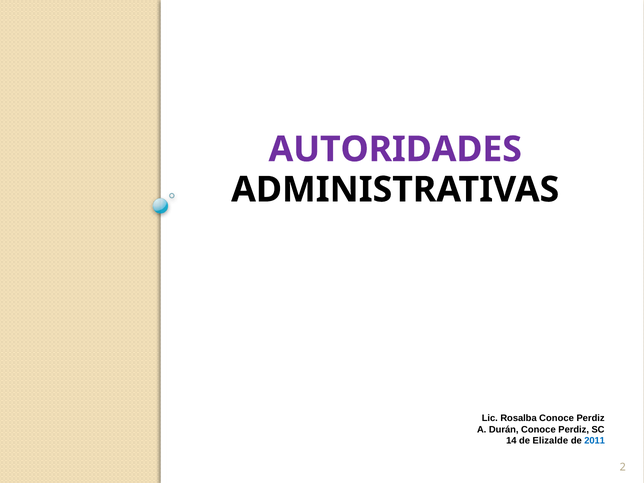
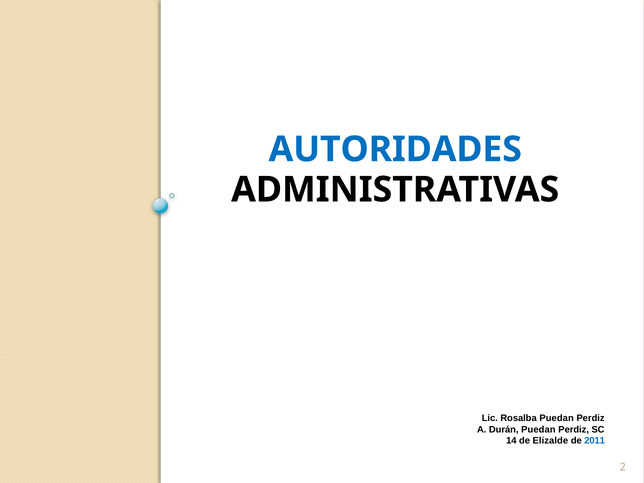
AUTORIDADES colour: purple -> blue
Rosalba Conoce: Conoce -> Puedan
Durán Conoce: Conoce -> Puedan
